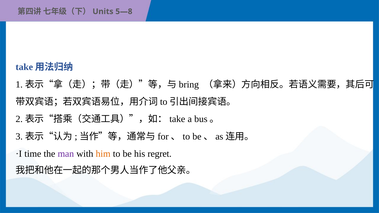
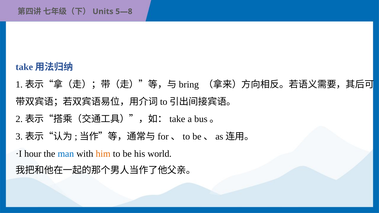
time: time -> hour
man colour: purple -> blue
regret: regret -> world
